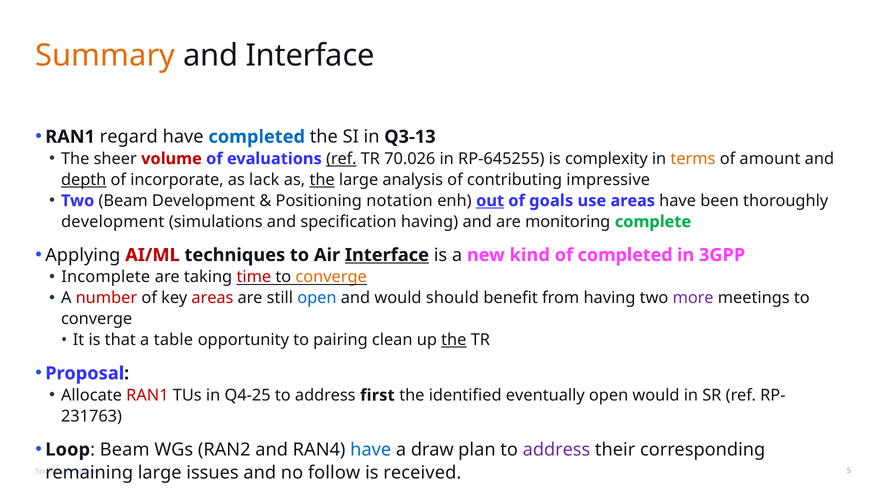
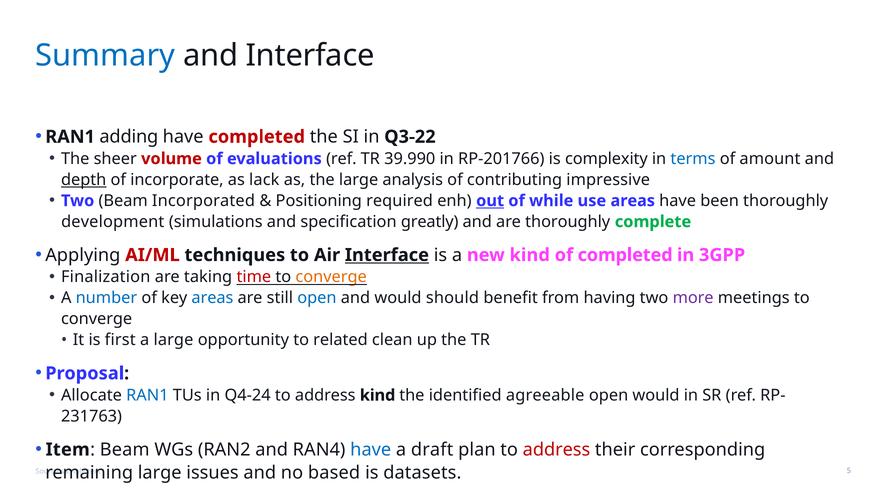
Summary colour: orange -> blue
regard: regard -> adding
completed at (257, 137) colour: blue -> red
Q3-13: Q3-13 -> Q3-22
ref at (341, 159) underline: present -> none
70.026: 70.026 -> 39.990
RP-645255: RP-645255 -> RP-201766
terms colour: orange -> blue
the at (322, 180) underline: present -> none
Beam Development: Development -> Incorporated
notation: notation -> required
goals: goals -> while
specification having: having -> greatly
are monitoring: monitoring -> thoroughly
Incomplete: Incomplete -> Finalization
number colour: red -> blue
areas at (212, 298) colour: red -> blue
that: that -> first
a table: table -> large
pairing: pairing -> related
the at (454, 340) underline: present -> none
RAN1 at (147, 395) colour: red -> blue
Q4-25: Q4-25 -> Q4-24
address first: first -> kind
eventually: eventually -> agreeable
Loop: Loop -> Item
draw: draw -> draft
address at (556, 450) colour: purple -> red
follow: follow -> based
received: received -> datasets
